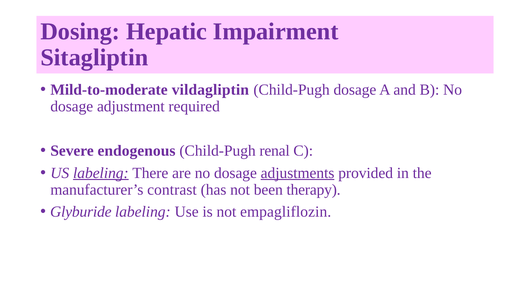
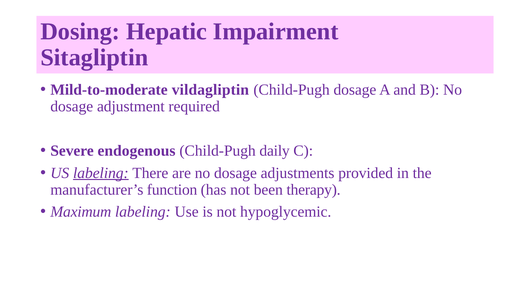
renal: renal -> daily
adjustments underline: present -> none
contrast: contrast -> function
Glyburide: Glyburide -> Maximum
empagliflozin: empagliflozin -> hypoglycemic
